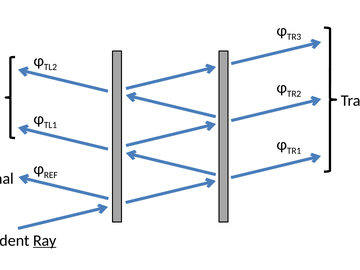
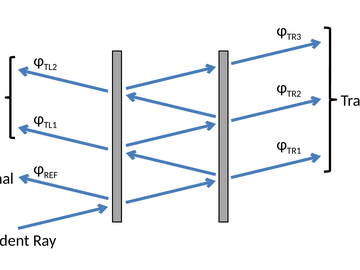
Ray underline: present -> none
